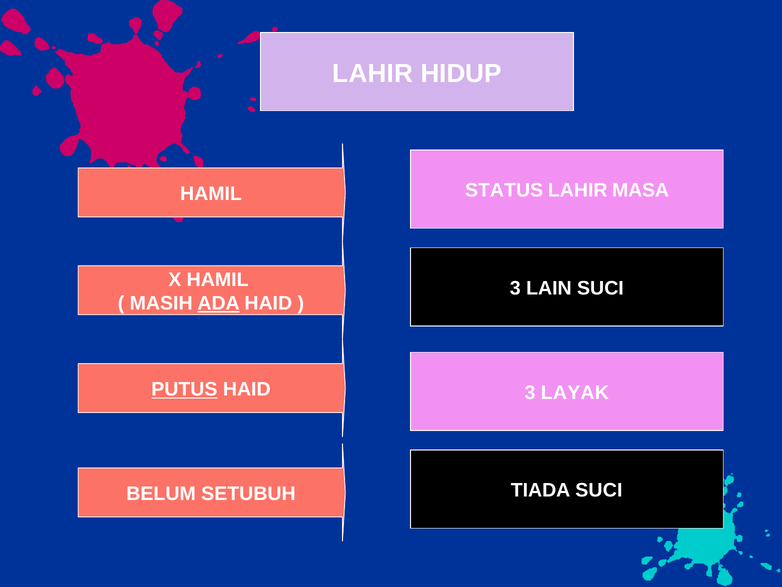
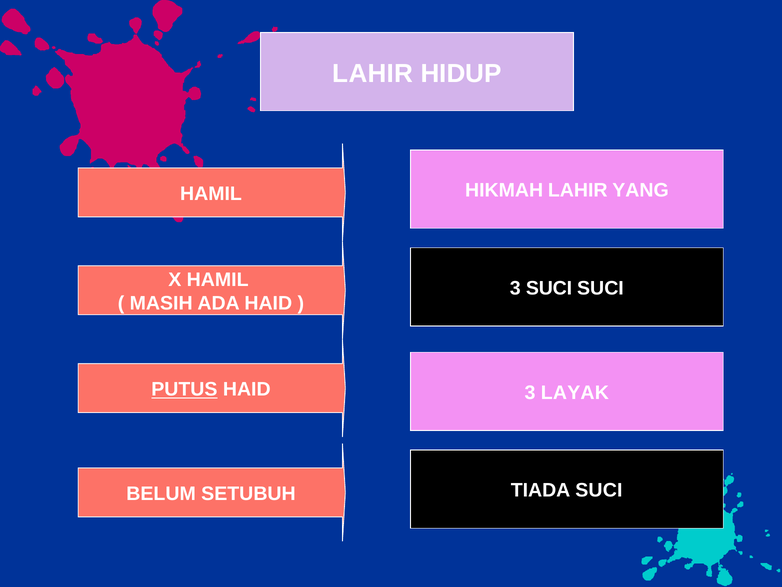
STATUS: STATUS -> HIKMAH
MASA: MASA -> YANG
3 LAIN: LAIN -> SUCI
ADA underline: present -> none
